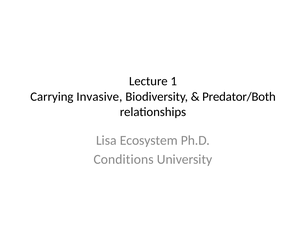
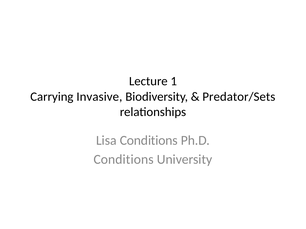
Predator/Both: Predator/Both -> Predator/Sets
Lisa Ecosystem: Ecosystem -> Conditions
